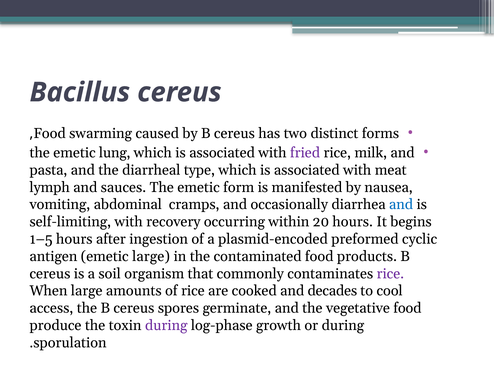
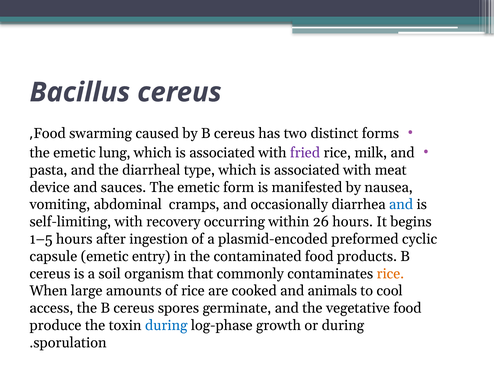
lymph: lymph -> device
20: 20 -> 26
antigen: antigen -> capsule
emetic large: large -> entry
rice at (390, 274) colour: purple -> orange
decades: decades -> animals
during at (166, 326) colour: purple -> blue
